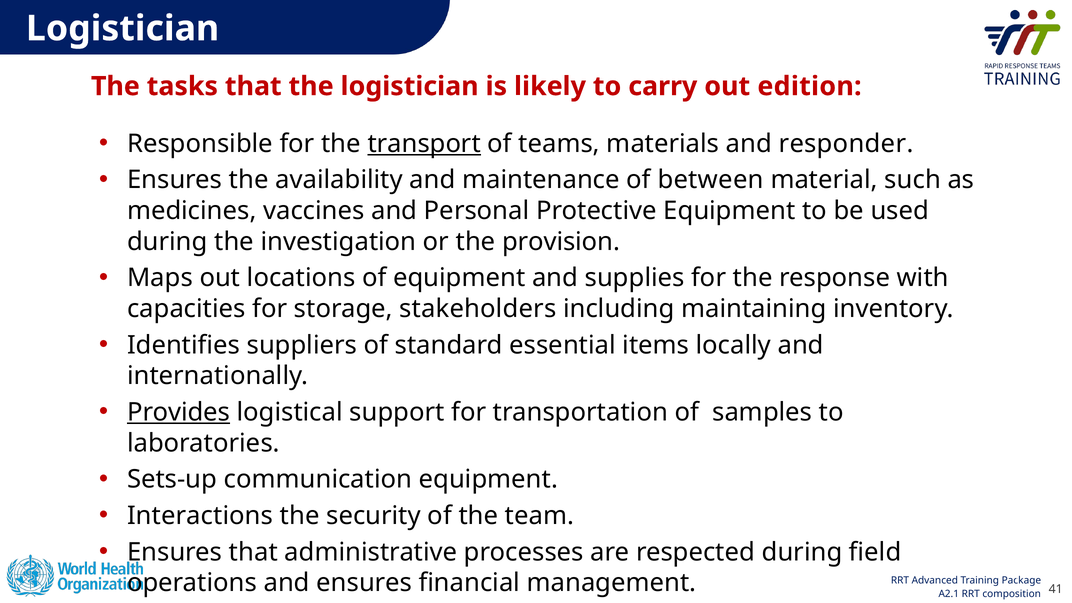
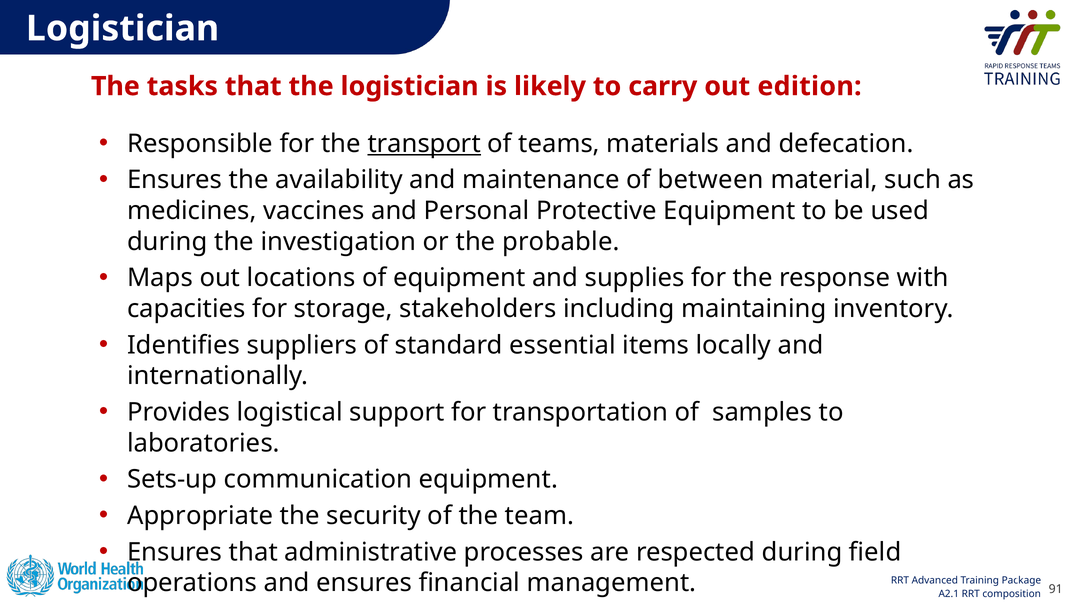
responder: responder -> defecation
provision: provision -> probable
Provides underline: present -> none
Interactions: Interactions -> Appropriate
41: 41 -> 91
